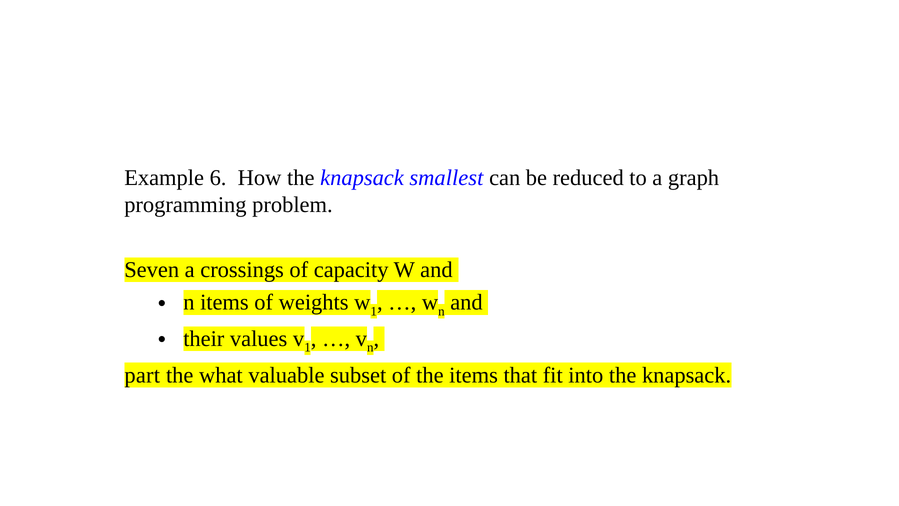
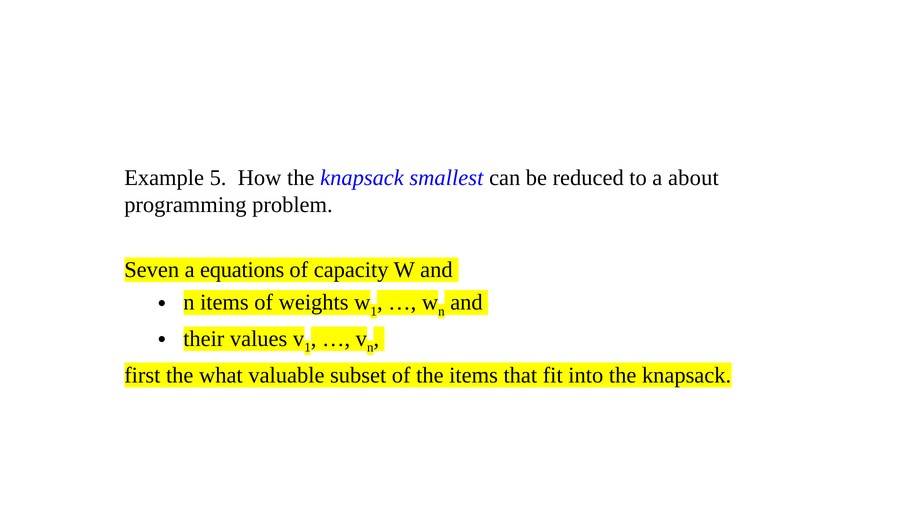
6: 6 -> 5
graph: graph -> about
crossings: crossings -> equations
part: part -> first
